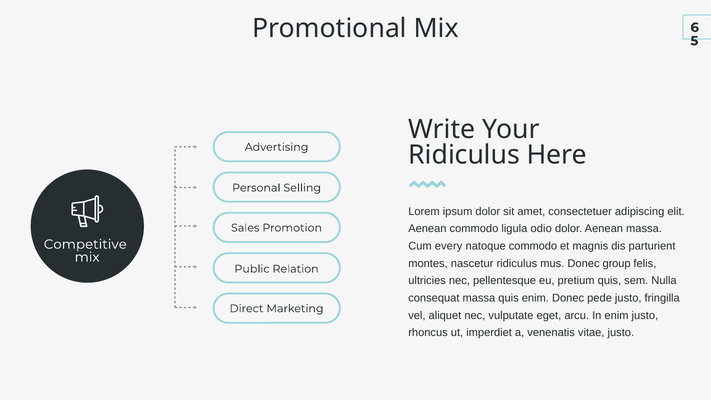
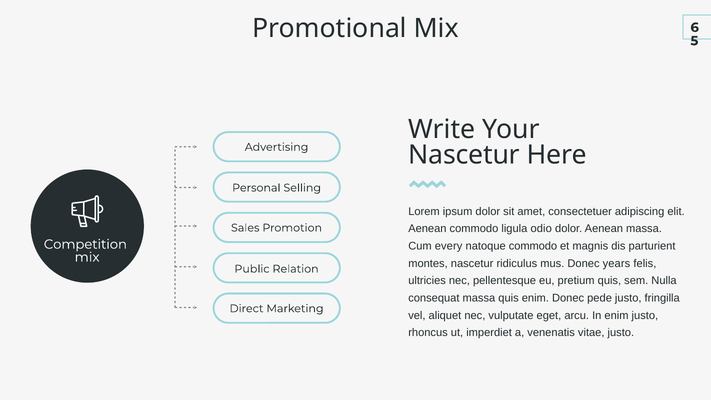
Ridiculus at (464, 155): Ridiculus -> Nascetur
Competitive: Competitive -> Competition
group: group -> years
